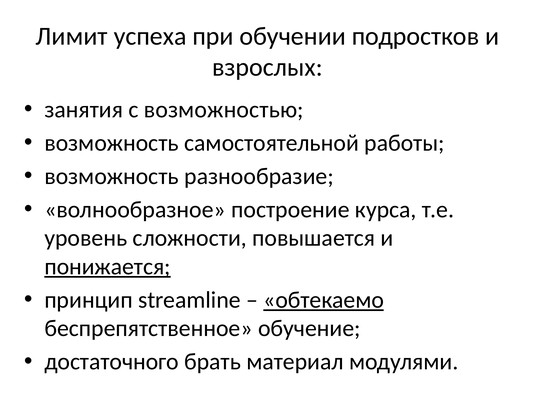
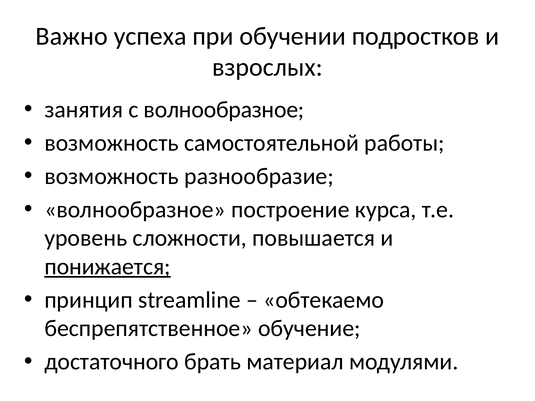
Лимит: Лимит -> Важно
с возможностью: возможностью -> волнообразное
обтекаемо underline: present -> none
